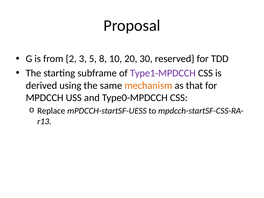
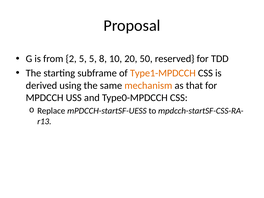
2 3: 3 -> 5
30: 30 -> 50
Type1-MPDCCH colour: purple -> orange
